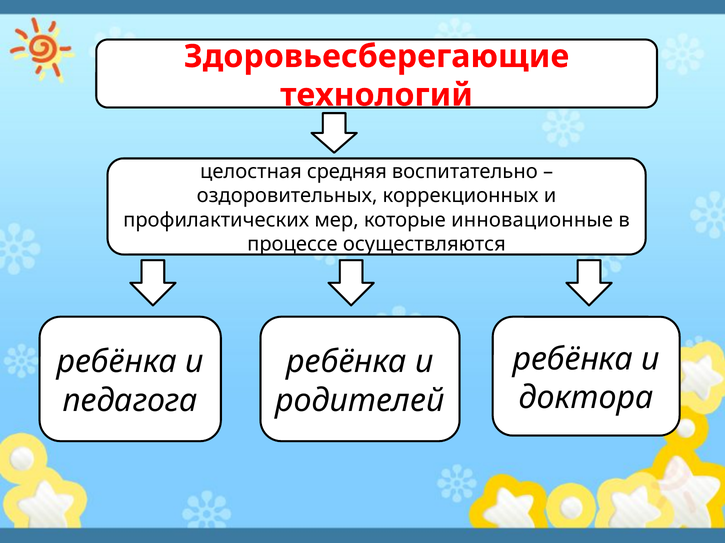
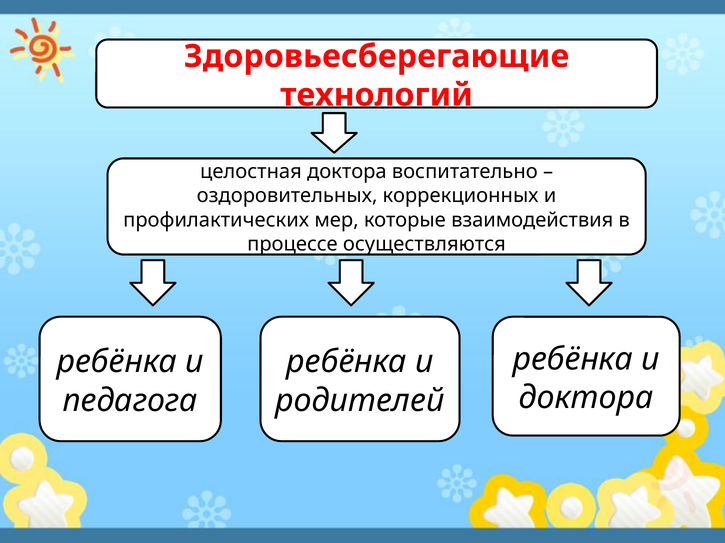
целостная средняя: средняя -> доктора
инновационные: инновационные -> взаимодействия
